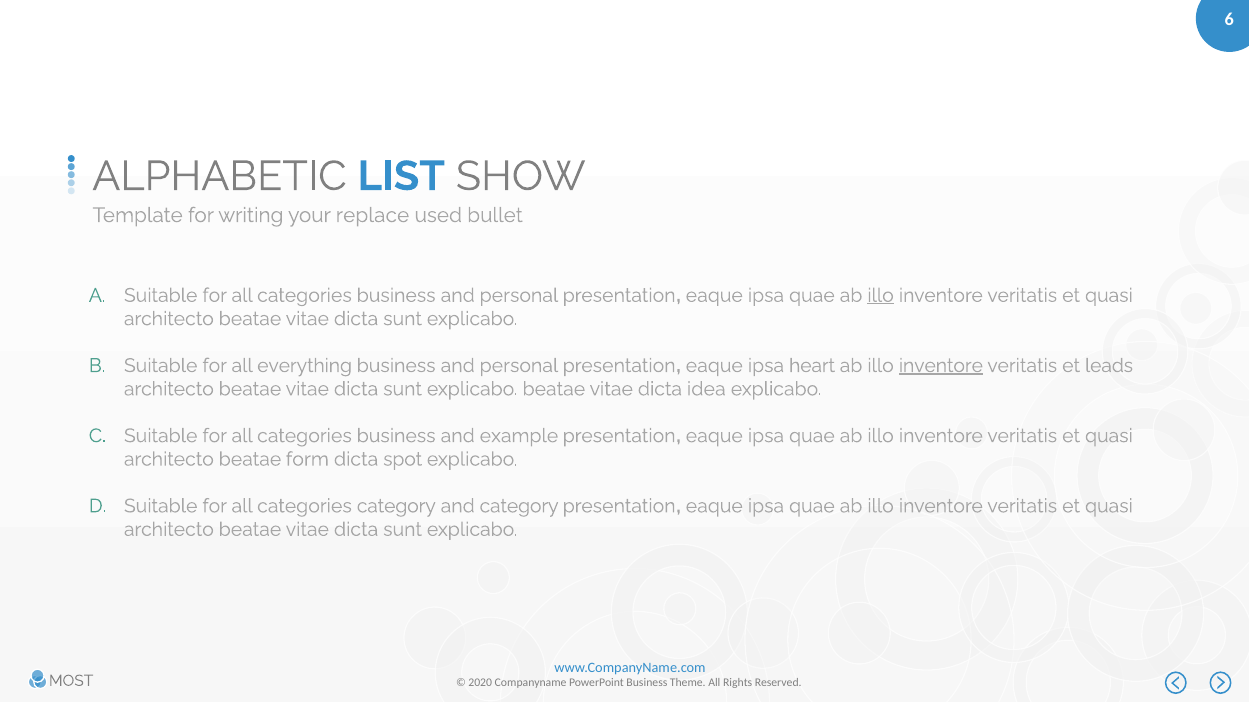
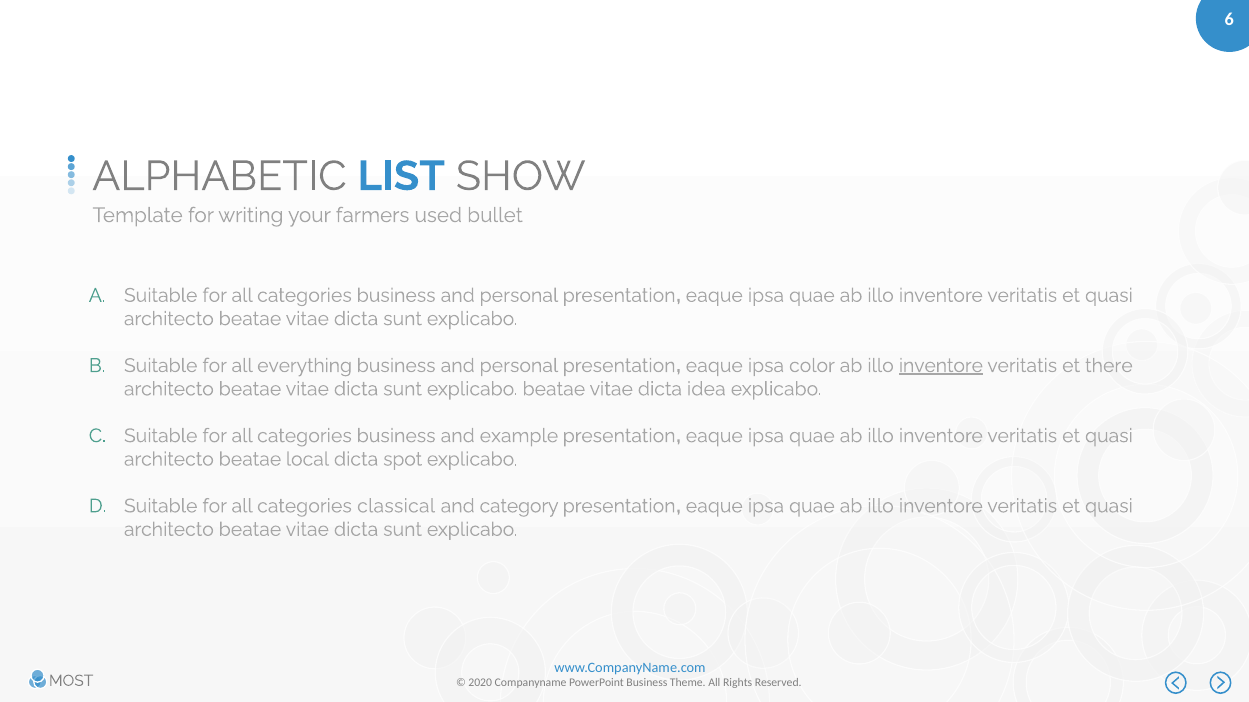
replace: replace -> farmers
illo at (881, 296) underline: present -> none
heart: heart -> color
leads: leads -> there
form: form -> local
categories category: category -> classical
